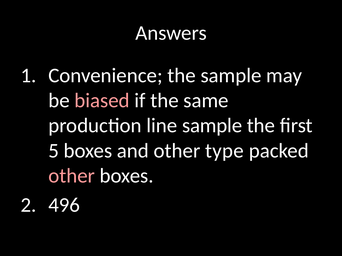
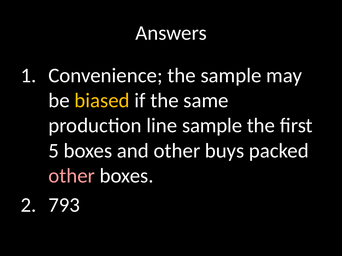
biased colour: pink -> yellow
type: type -> buys
496: 496 -> 793
